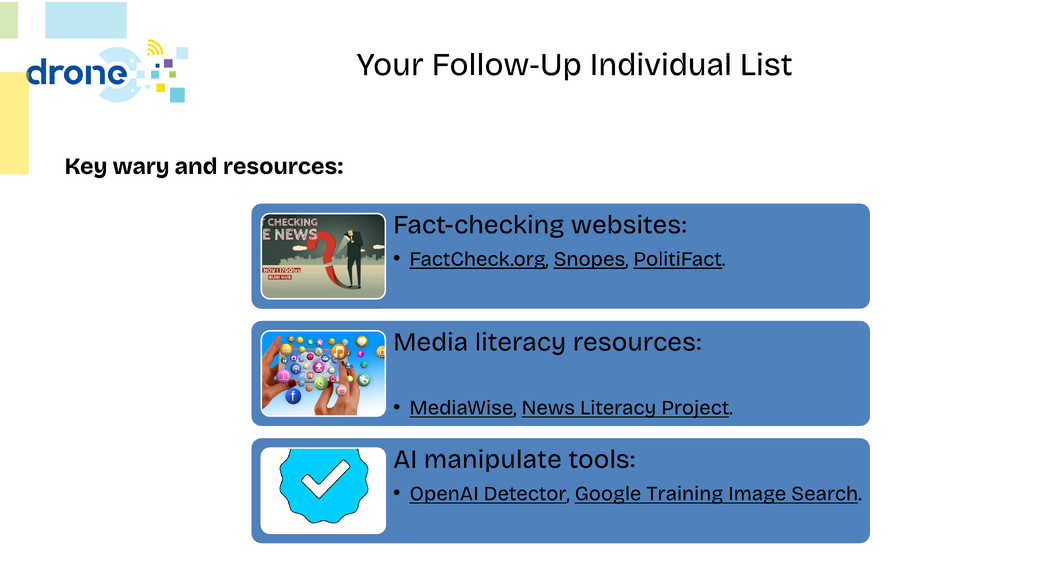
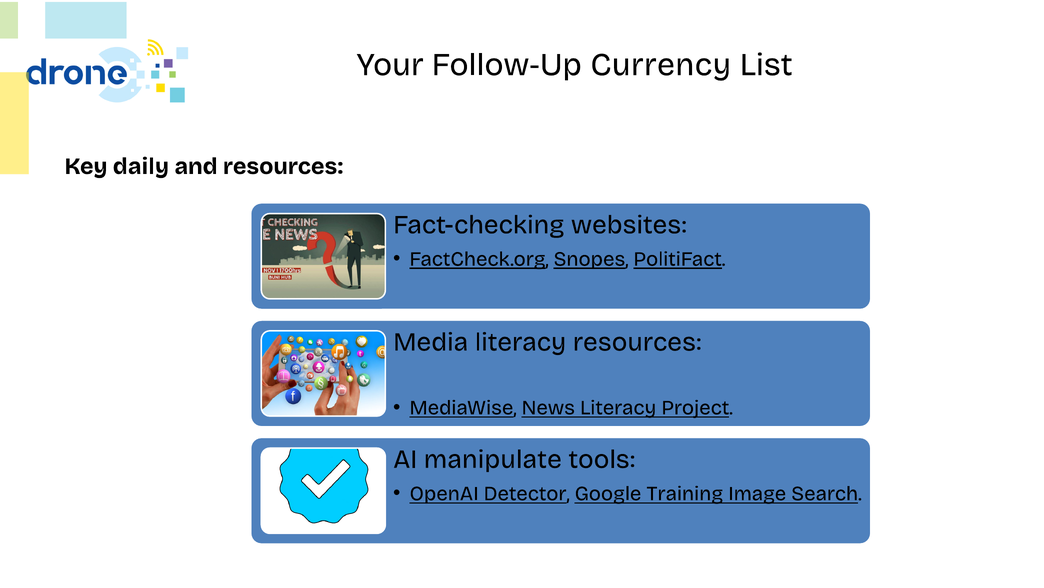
Individual: Individual -> Currency
wary: wary -> daily
